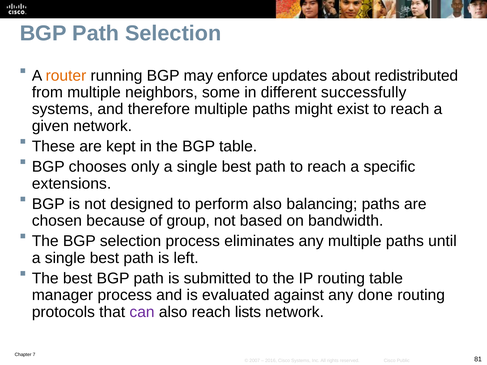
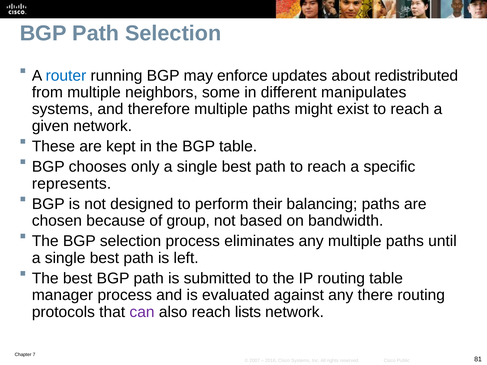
router colour: orange -> blue
successfully: successfully -> manipulates
extensions: extensions -> represents
perform also: also -> their
done: done -> there
